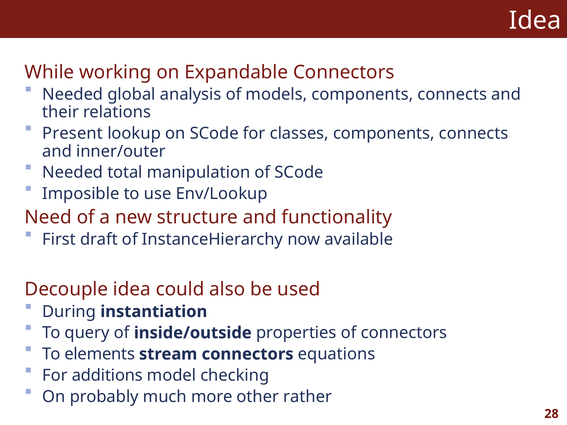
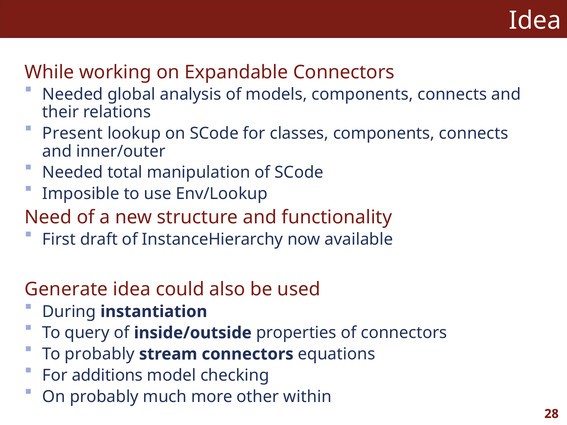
Decouple: Decouple -> Generate
To elements: elements -> probably
rather: rather -> within
